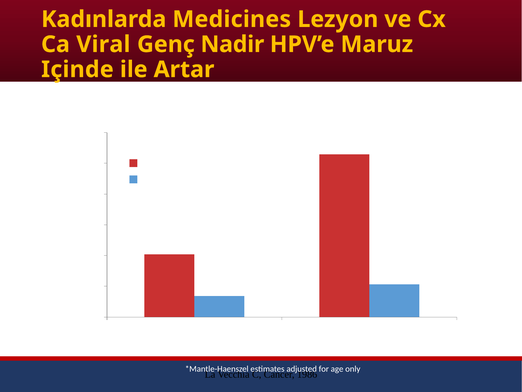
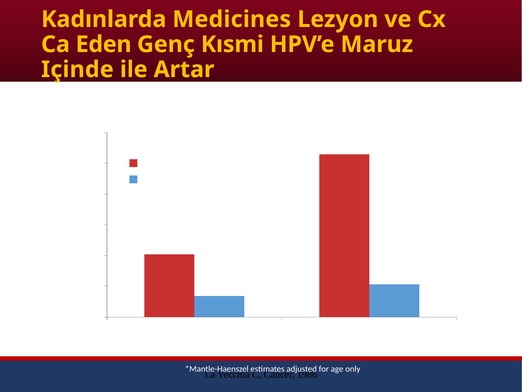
Viral: Viral -> Eden
Nadir: Nadir -> Kısmi
